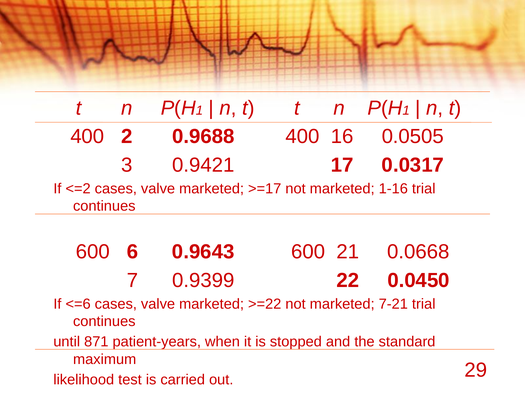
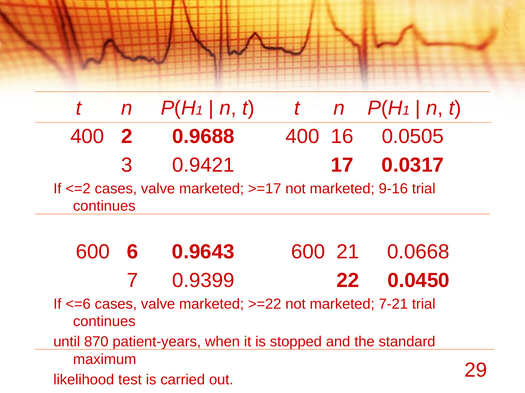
1-16: 1-16 -> 9-16
871: 871 -> 870
